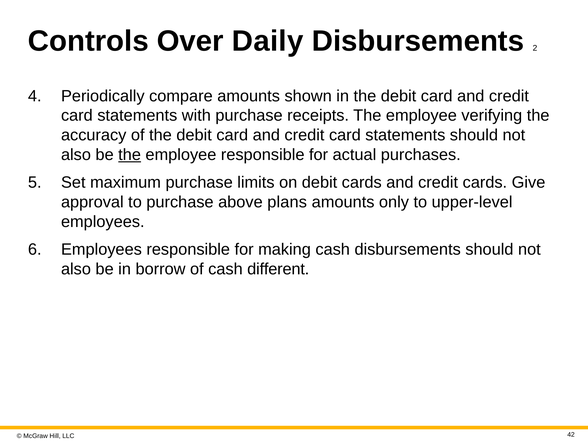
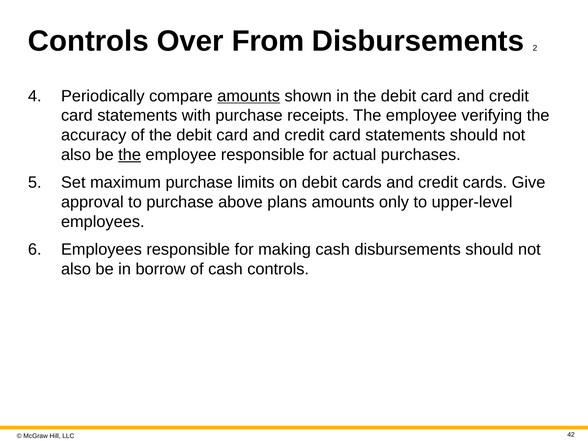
Daily: Daily -> From
amounts at (249, 96) underline: none -> present
cash different: different -> controls
